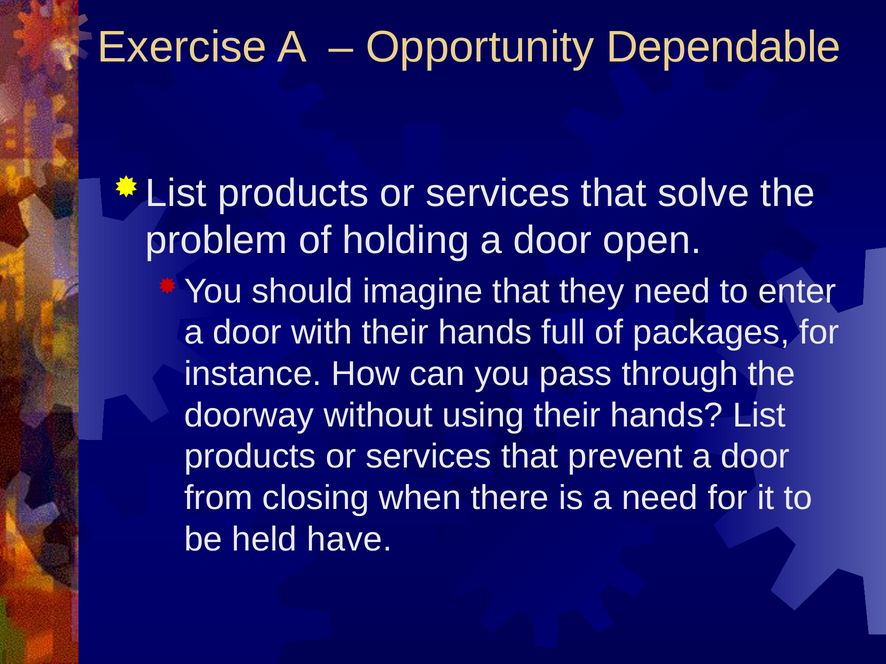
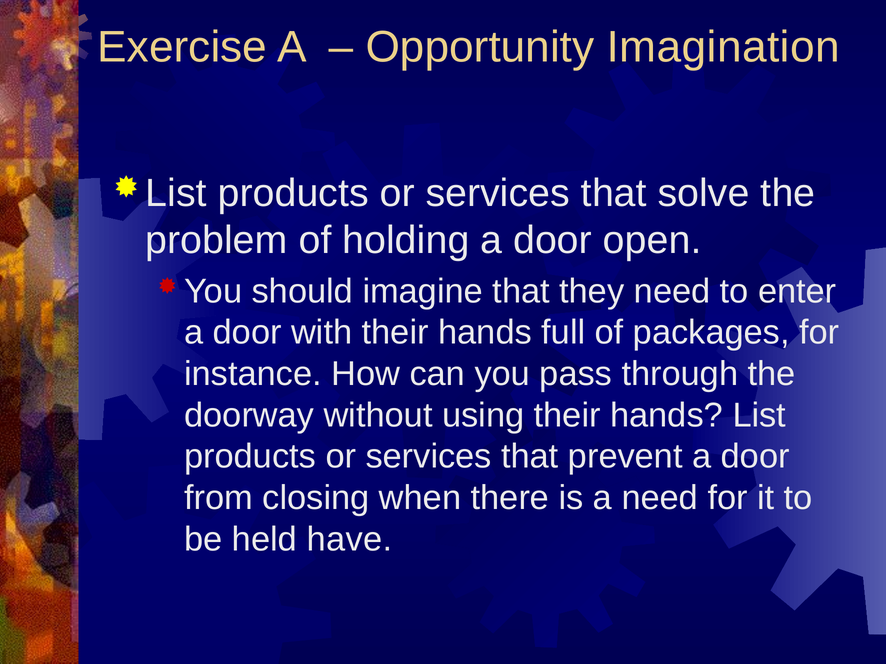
Dependable: Dependable -> Imagination
